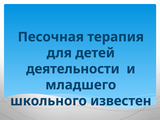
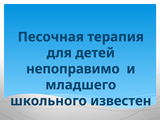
деятельности: деятельности -> непоправимо
